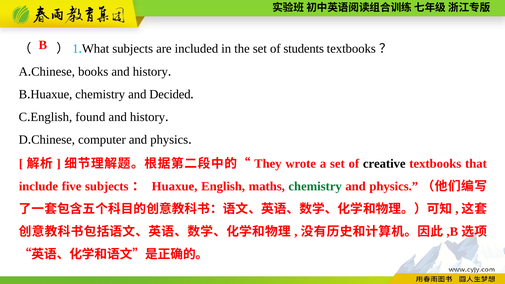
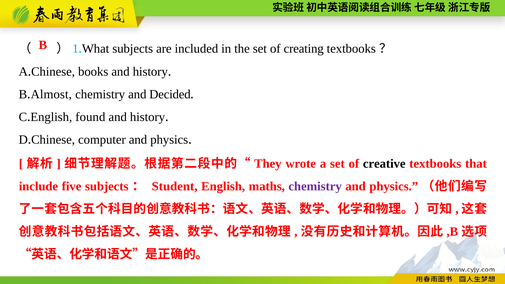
students: students -> creating
Huaxue at (51, 94): Huaxue -> Almost
Huaxue at (175, 186): Huaxue -> Student
chemistry at (315, 186) colour: green -> purple
